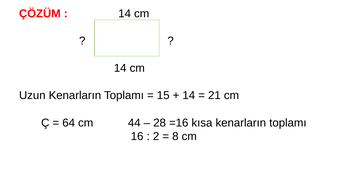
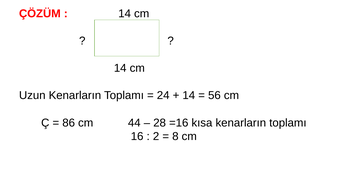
15: 15 -> 24
21: 21 -> 56
64: 64 -> 86
